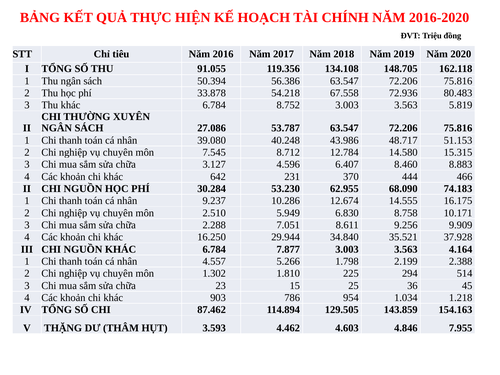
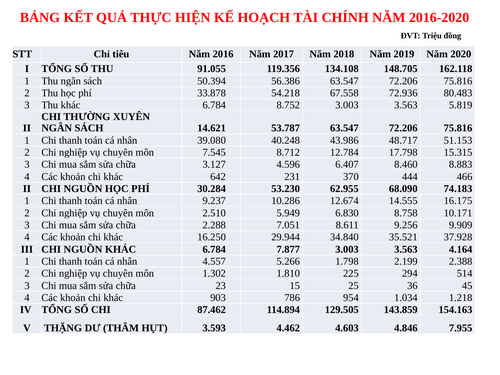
27.086: 27.086 -> 14.621
14.580: 14.580 -> 17.798
